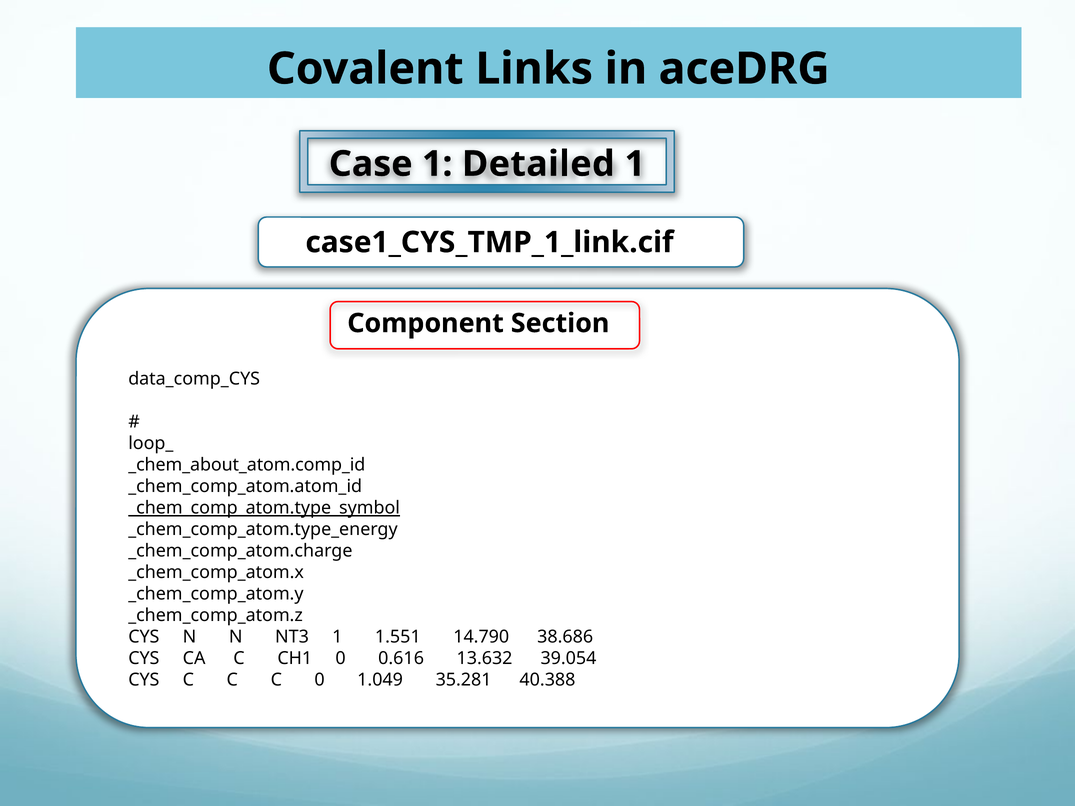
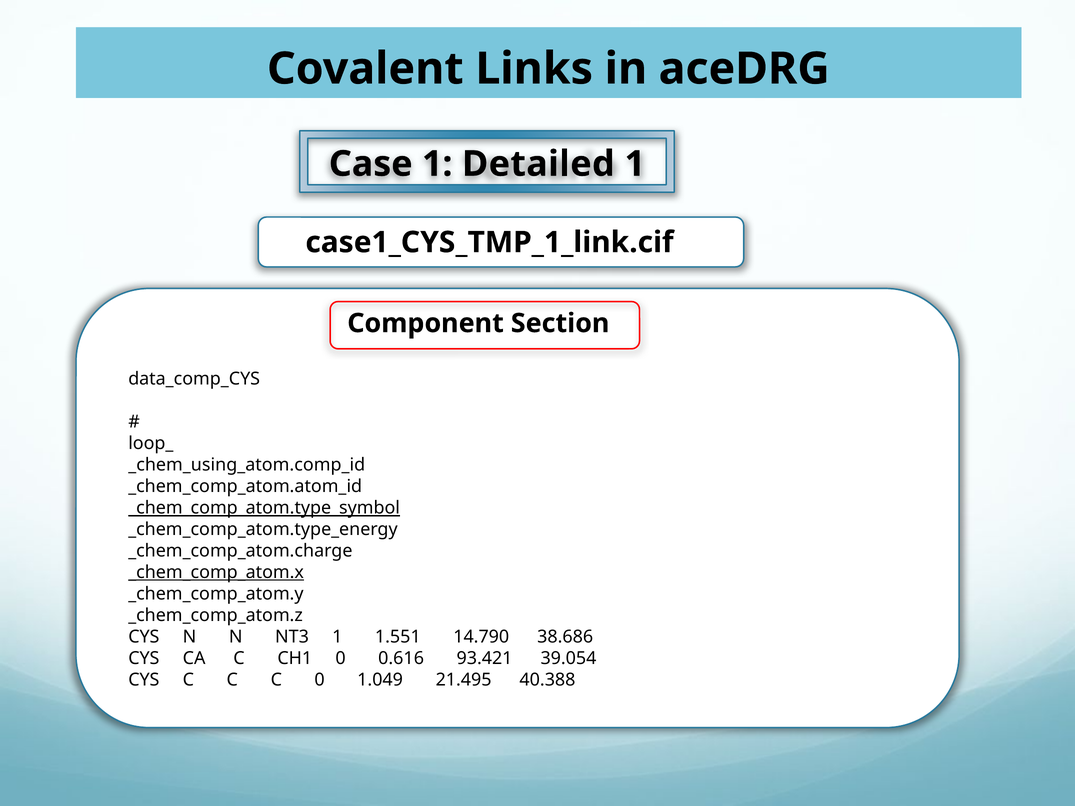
_chem_about_atom.comp_id: _chem_about_atom.comp_id -> _chem_using_atom.comp_id
_chem_comp_atom.x underline: none -> present
13.632: 13.632 -> 93.421
35.281: 35.281 -> 21.495
